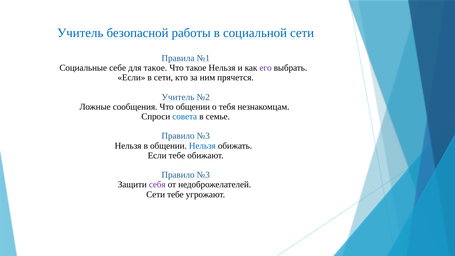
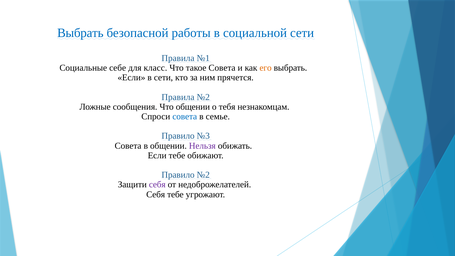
Учитель at (80, 33): Учитель -> Выбрать
для такое: такое -> класс
такое Нельзя: Нельзя -> Совета
его colour: purple -> orange
Учитель at (178, 97): Учитель -> Правила
Нельзя at (128, 146): Нельзя -> Совета
Нельзя at (202, 146) colour: blue -> purple
№3 at (203, 175): №3 -> №2
Сети at (156, 194): Сети -> Себя
